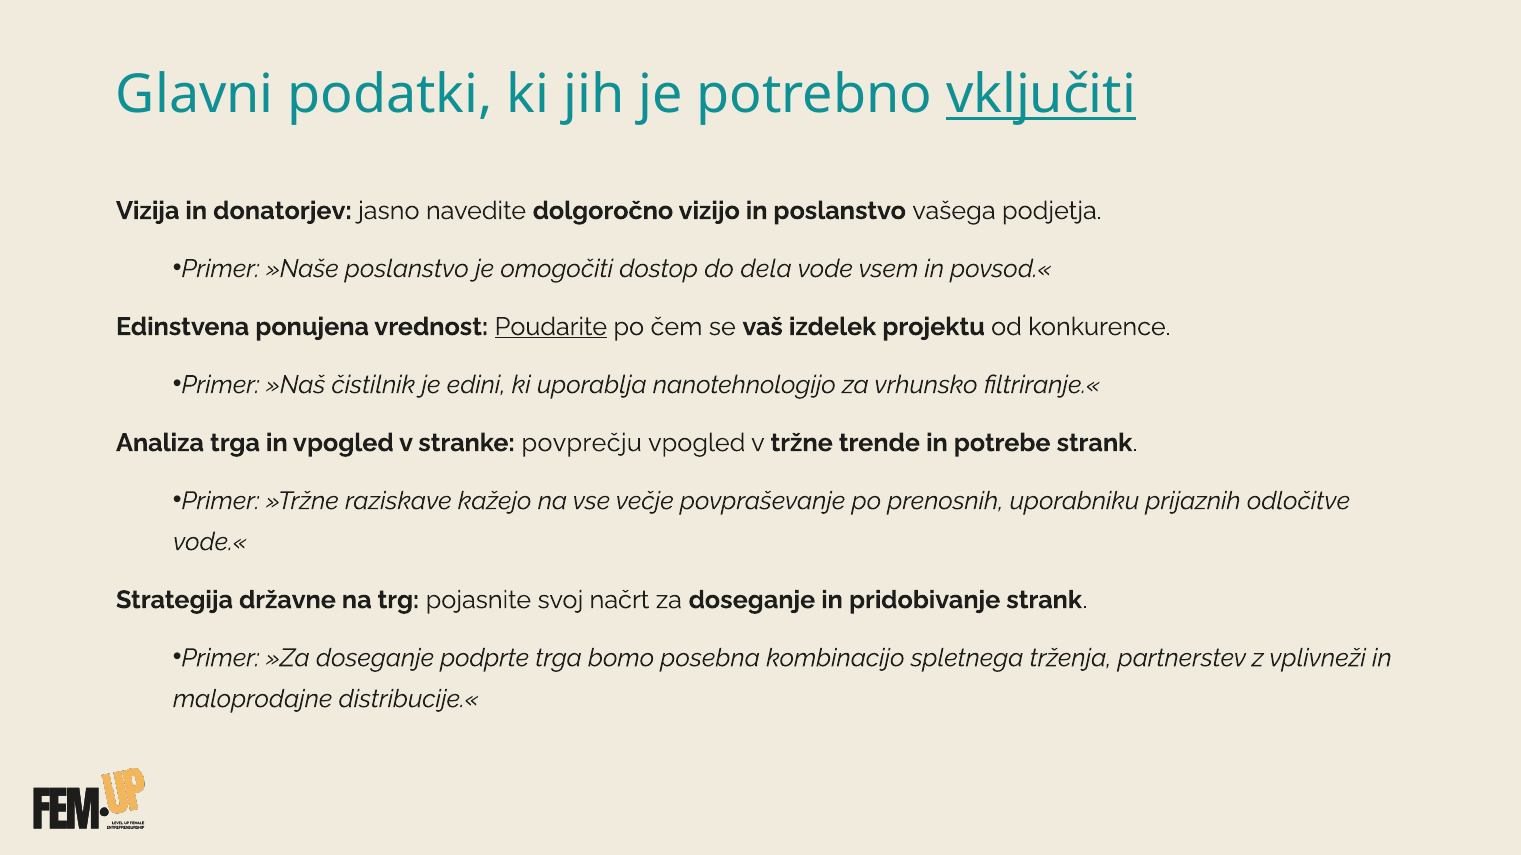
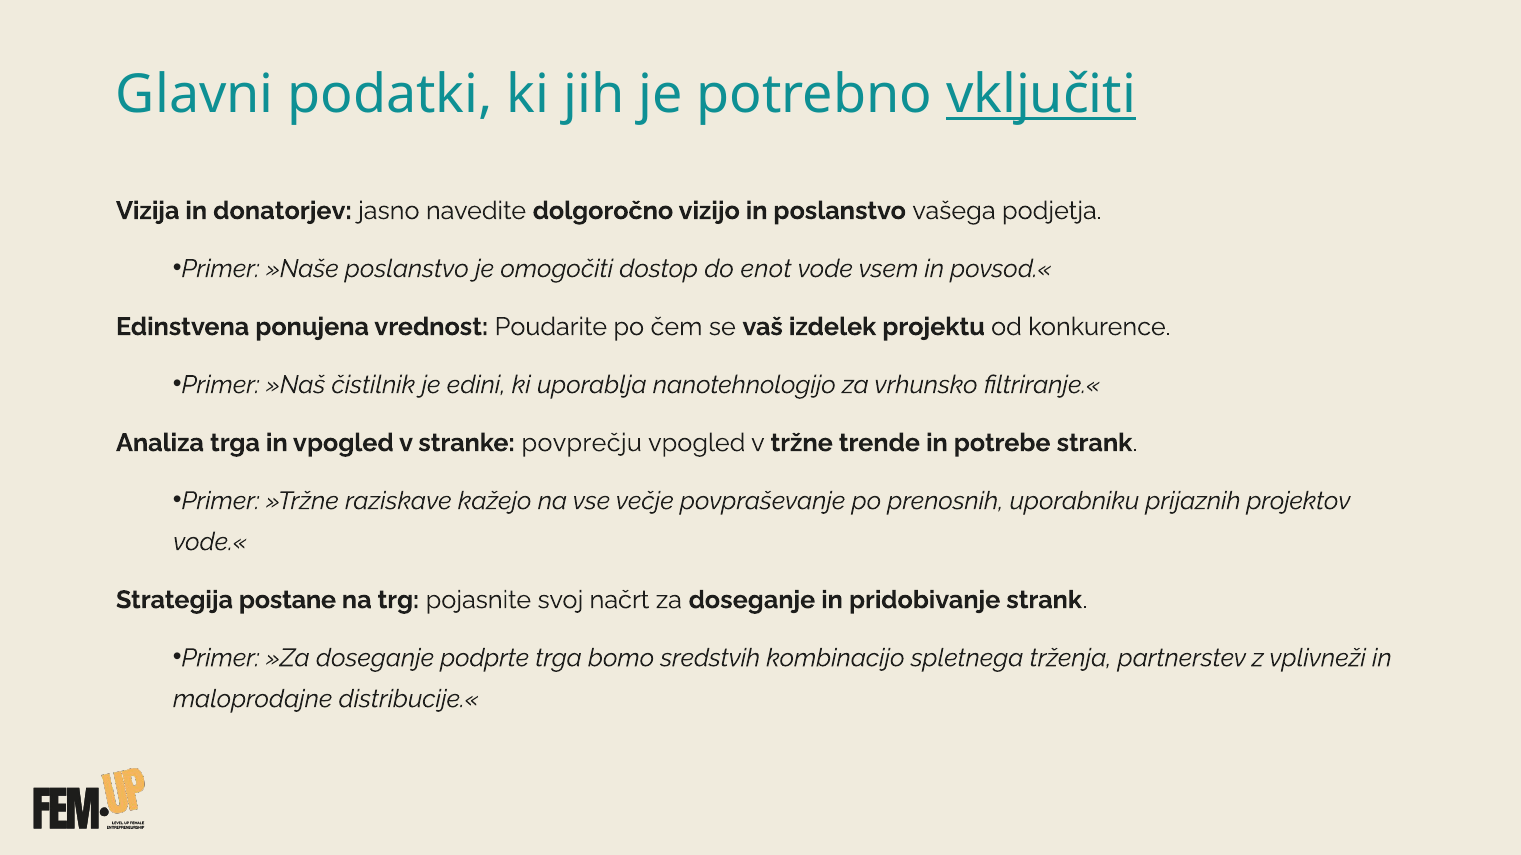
dela: dela -> enot
Poudarite underline: present -> none
odločitve: odločitve -> projektov
državne: državne -> postane
posebna: posebna -> sredstvih
